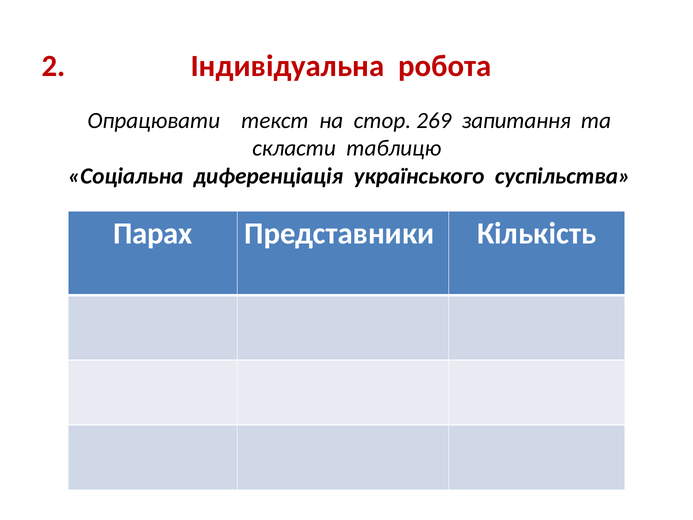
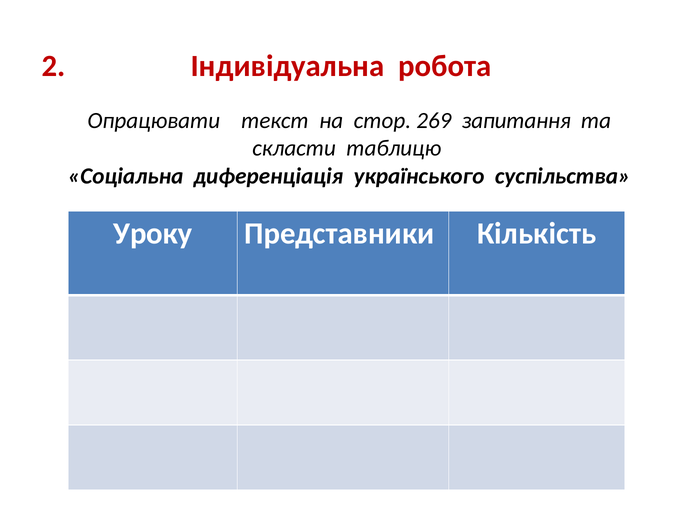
Парах: Парах -> Уроку
